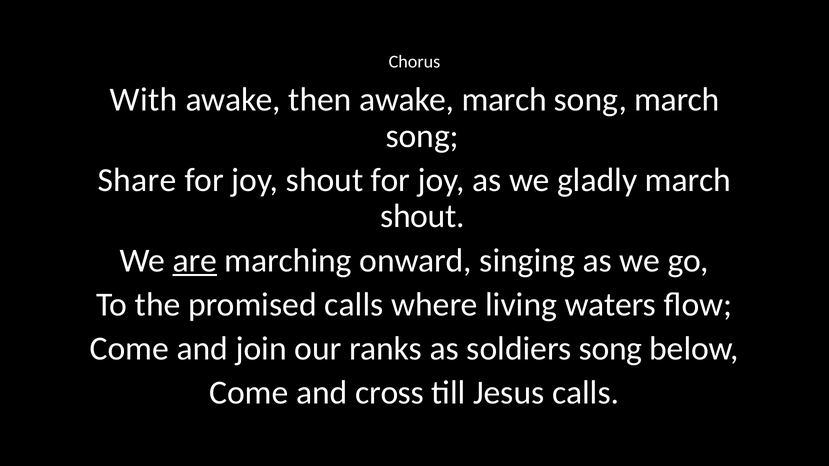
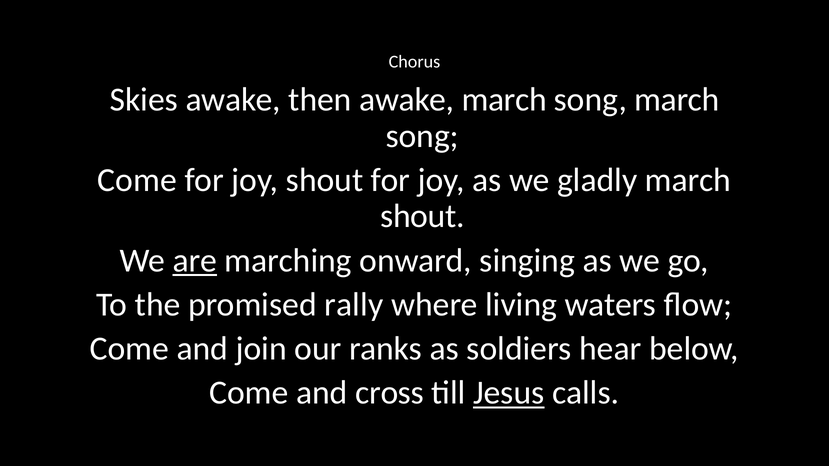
With: With -> Skies
Share at (137, 180): Share -> Come
promised calls: calls -> rally
soldiers song: song -> hear
Jesus underline: none -> present
